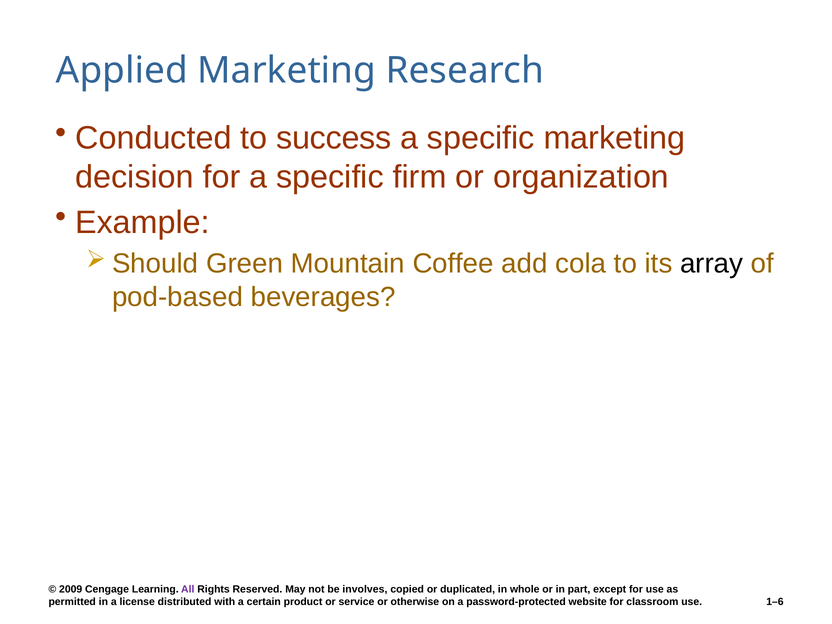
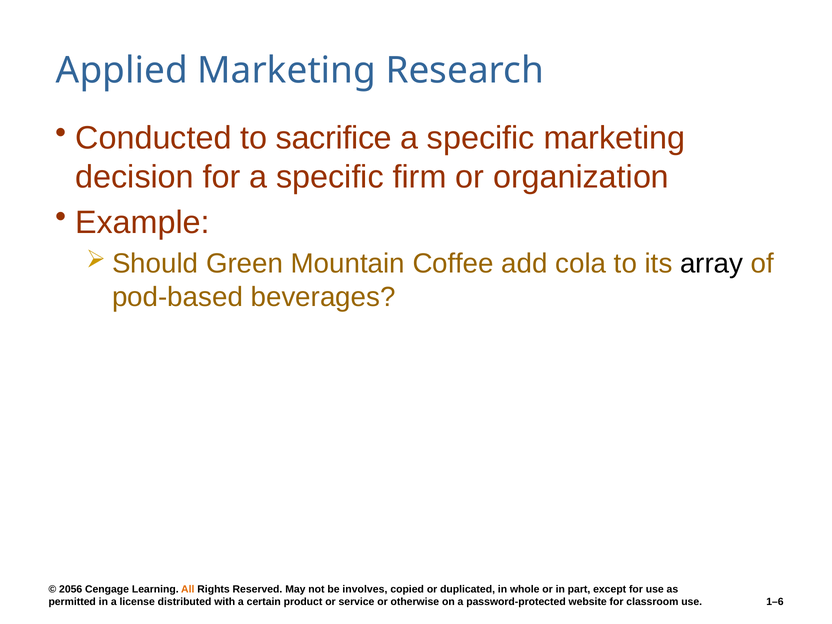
success: success -> sacrifice
2009: 2009 -> 2056
All colour: purple -> orange
